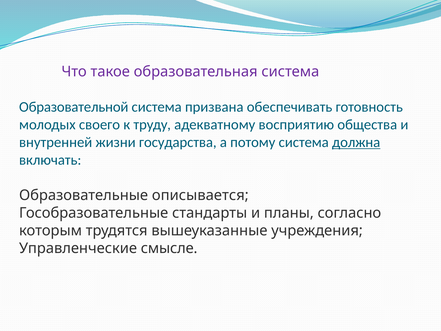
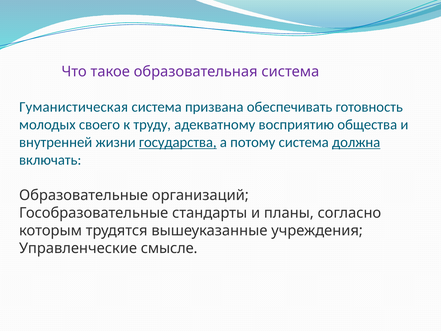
Образовательной: Образовательной -> Гуманистическая
государства underline: none -> present
описывается: описывается -> организаций
